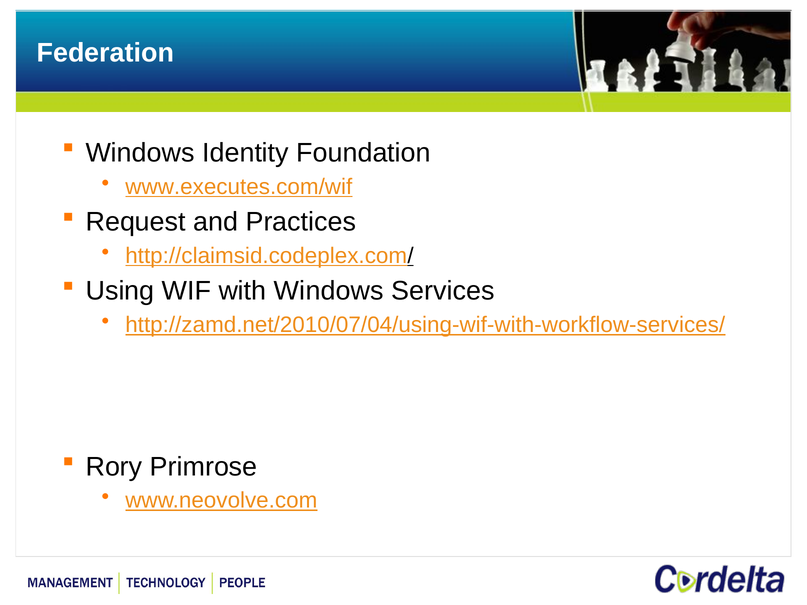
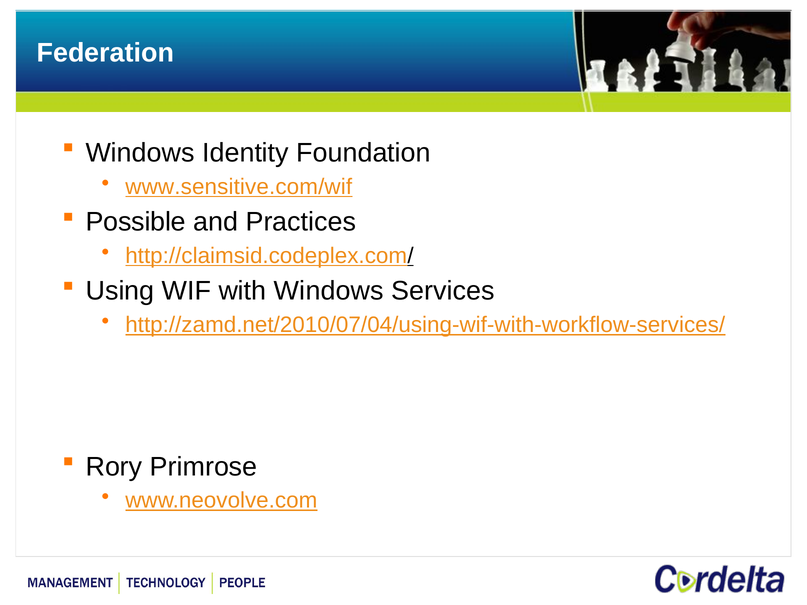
www.executes.com/wif: www.executes.com/wif -> www.sensitive.com/wif
Request: Request -> Possible
